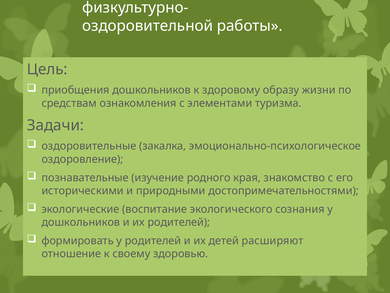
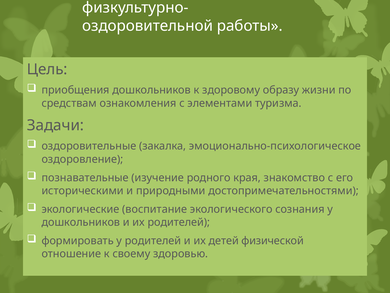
расширяют: расширяют -> физической
